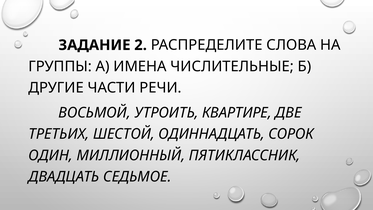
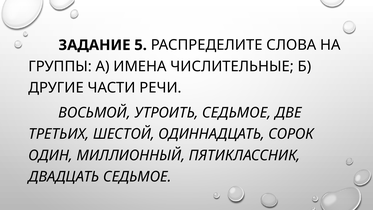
2: 2 -> 5
УТРОИТЬ КВАРТИРЕ: КВАРТИРЕ -> СЕДЬМОЕ
